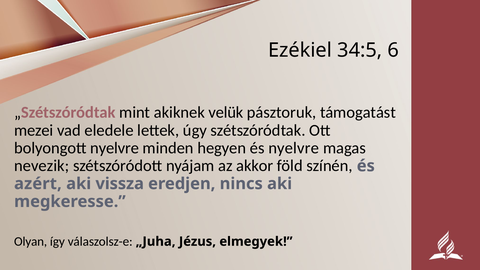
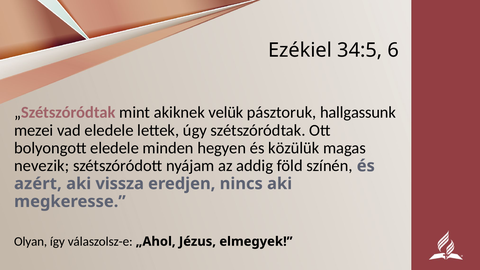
támogatást: támogatást -> hallgassunk
bolyongott nyelvre: nyelvre -> eledele
és nyelvre: nyelvre -> közülük
akkor: akkor -> addig
„Juha: „Juha -> „Ahol
